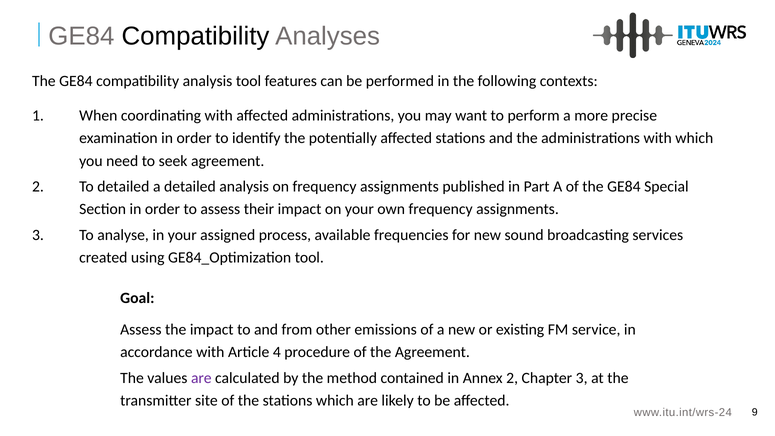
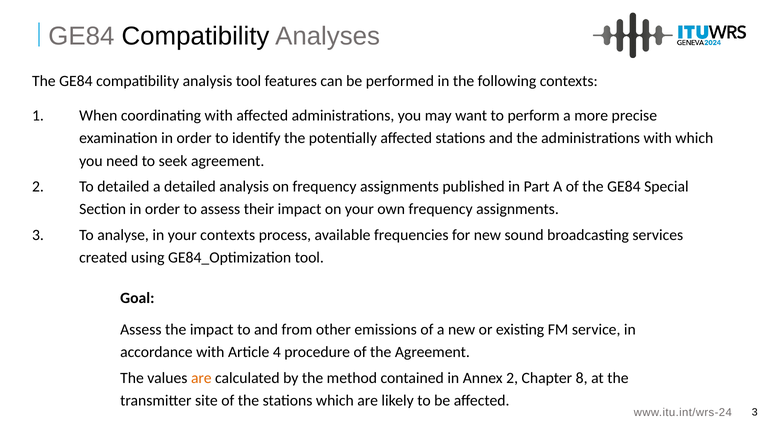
your assigned: assigned -> contexts
are at (201, 378) colour: purple -> orange
Chapter 3: 3 -> 8
9 at (755, 412): 9 -> 3
